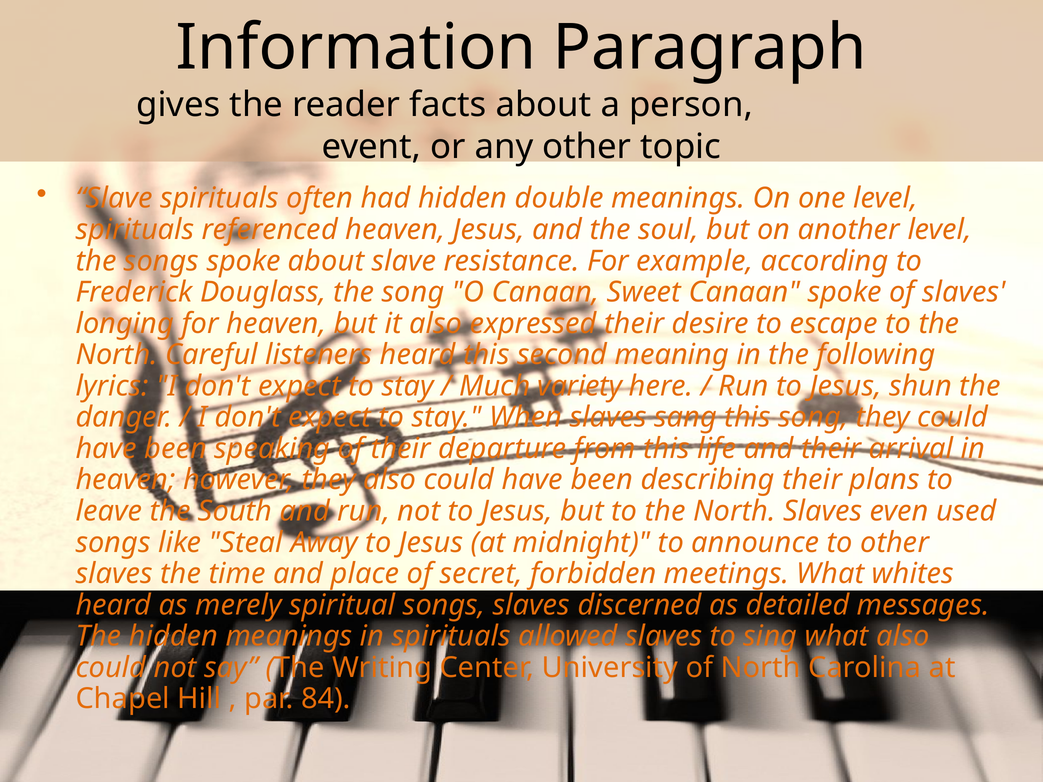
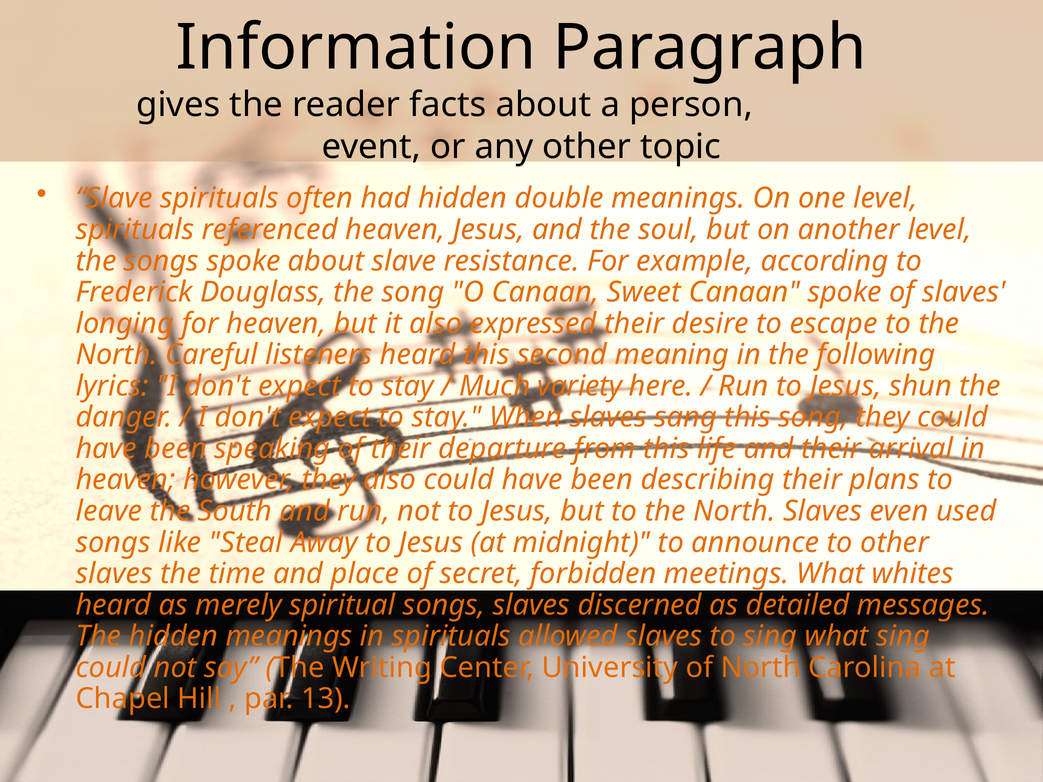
what also: also -> sing
84: 84 -> 13
